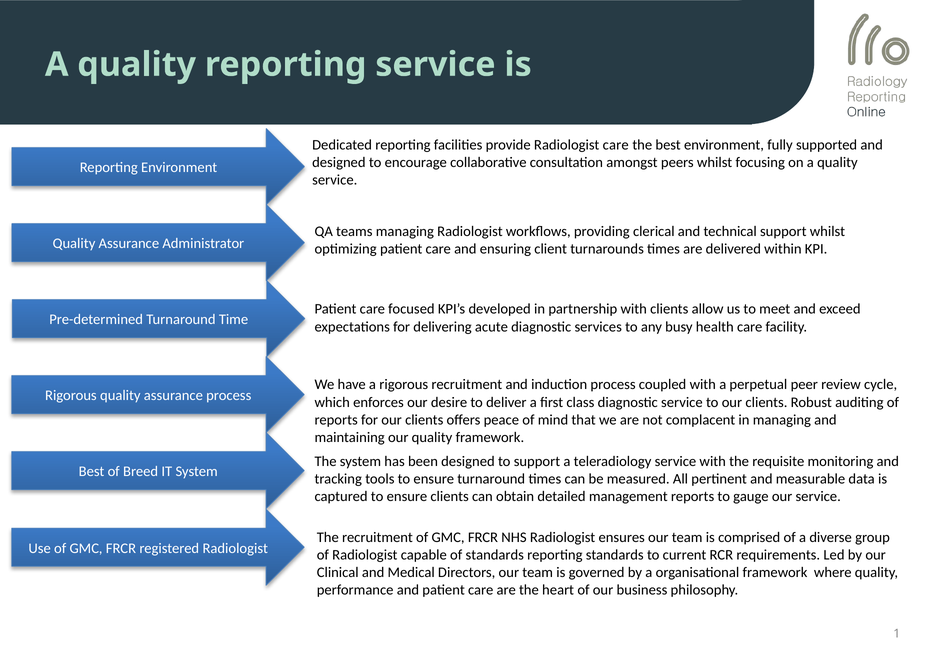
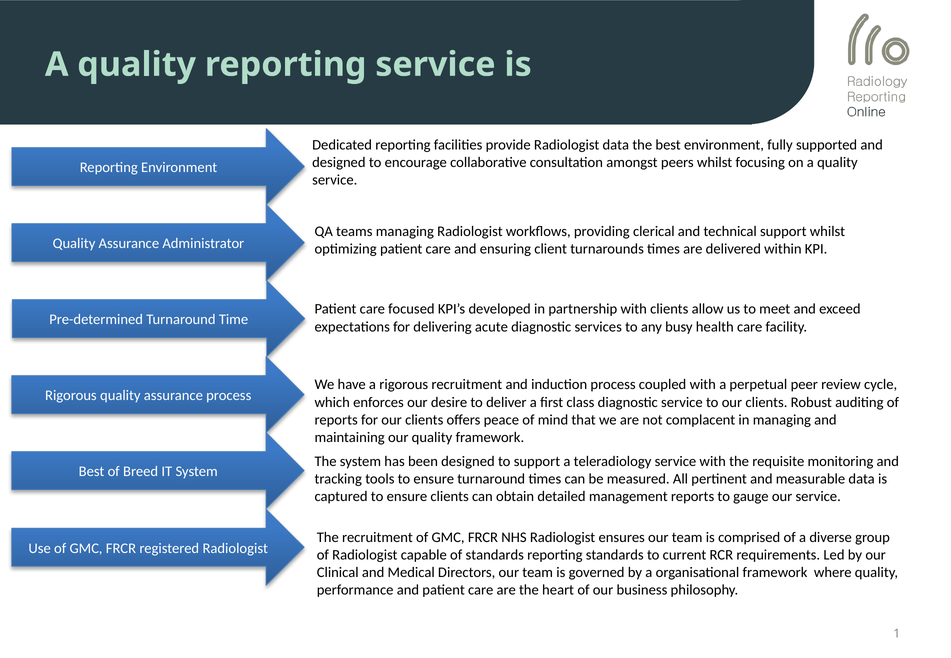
Radiologist care: care -> data
